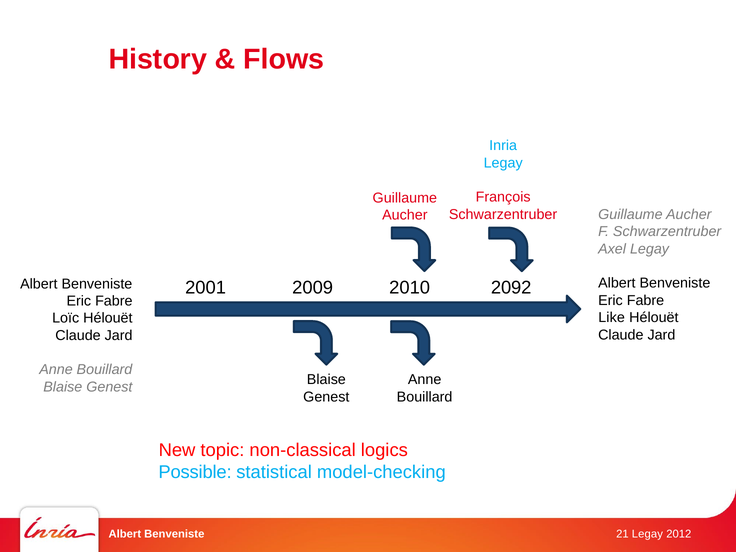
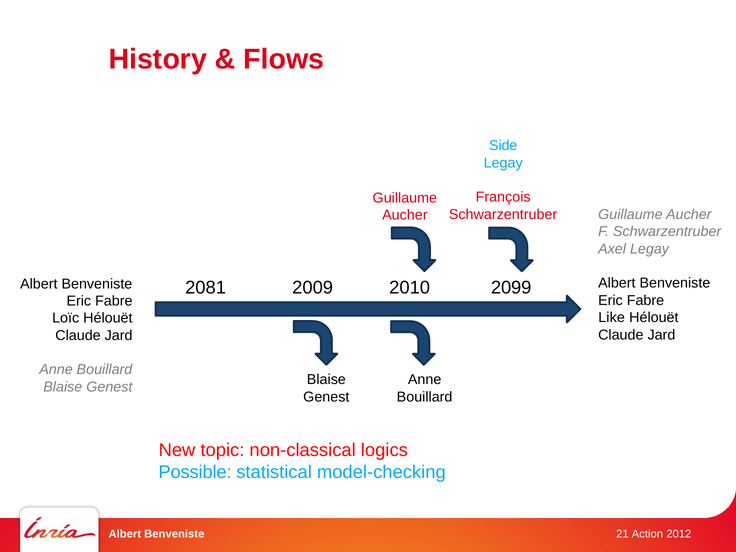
Inria: Inria -> Side
2001: 2001 -> 2081
2092: 2092 -> 2099
21 Legay: Legay -> Action
